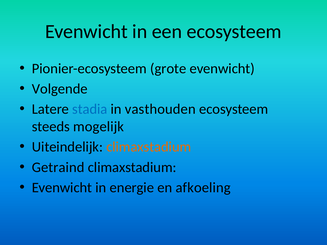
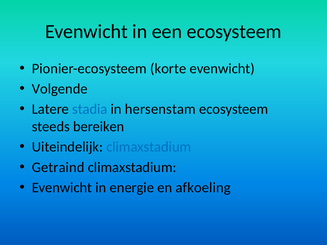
grote: grote -> korte
vasthouden: vasthouden -> hersenstam
mogelijk: mogelijk -> bereiken
climaxstadium at (149, 147) colour: orange -> blue
